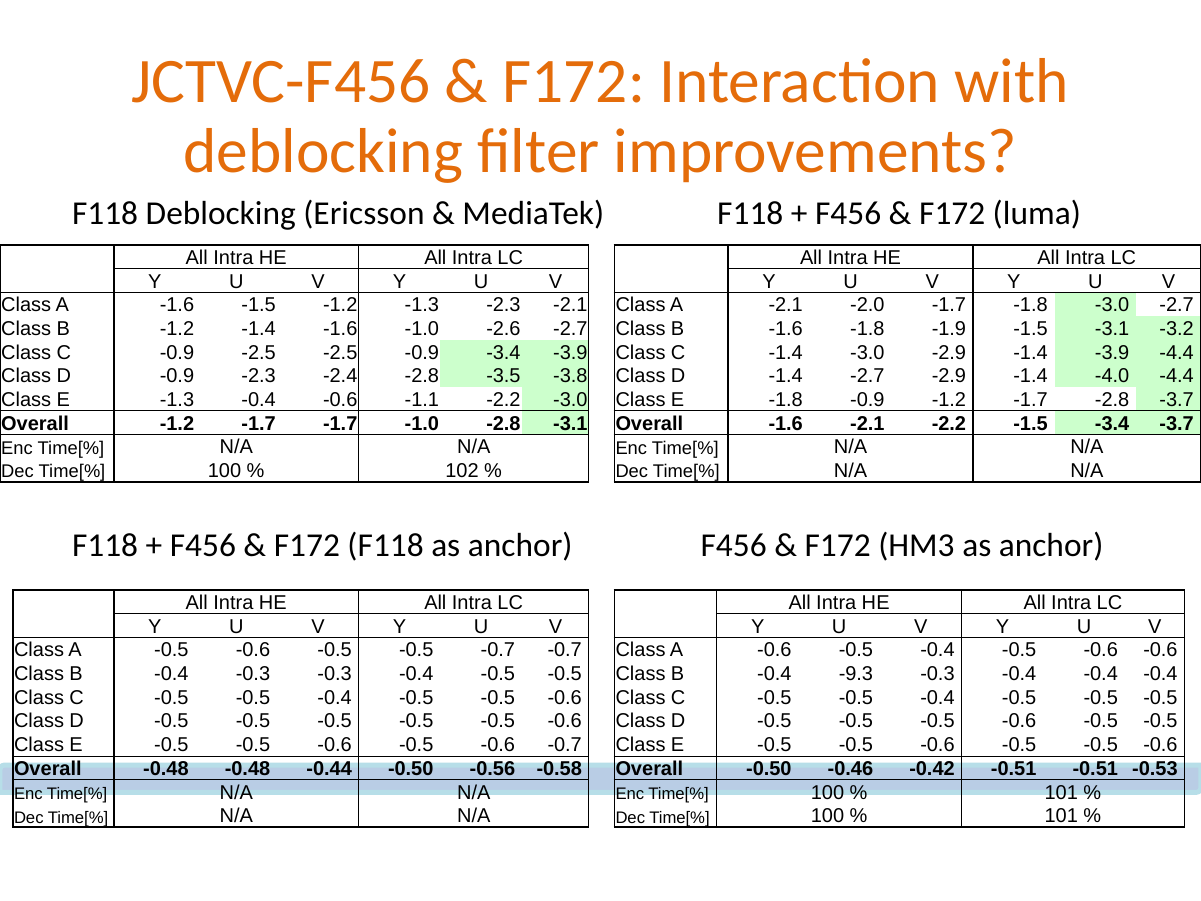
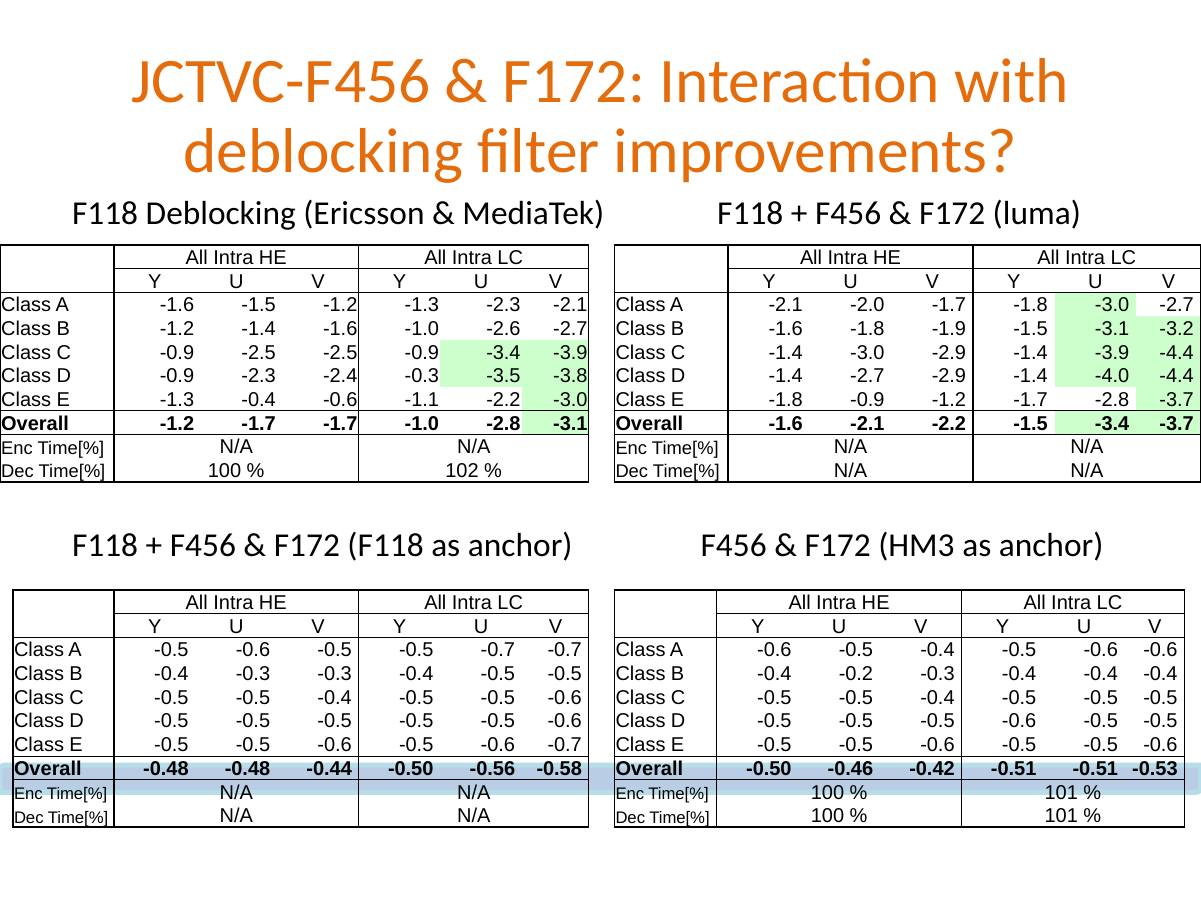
-2.4 -2.8: -2.8 -> -0.3
-9.3: -9.3 -> -0.2
